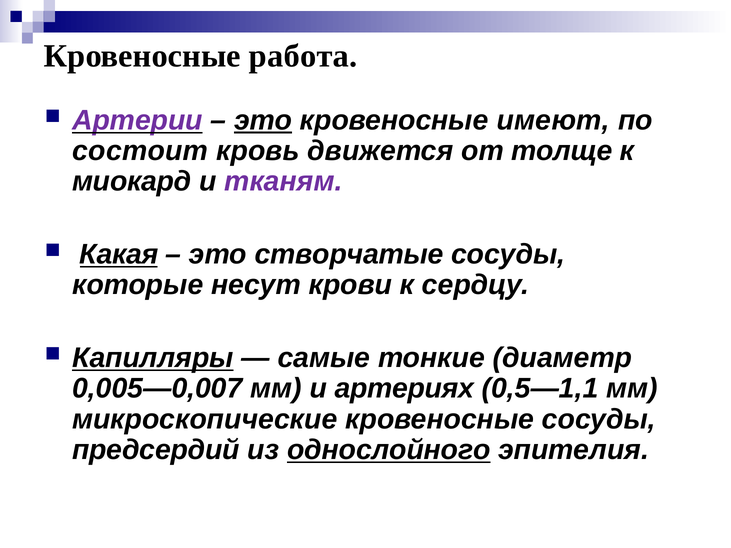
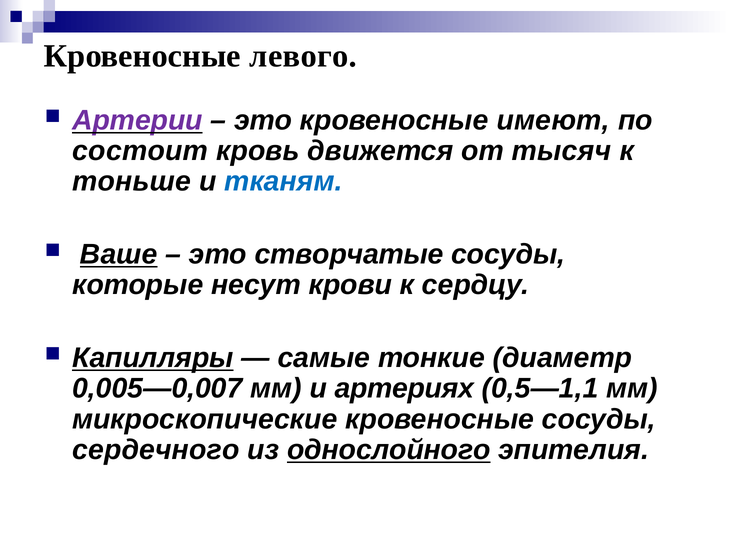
работа: работа -> левого
это at (263, 120) underline: present -> none
толще: толще -> тысяч
миокард: миокард -> тоньше
тканям colour: purple -> blue
Какая: Какая -> Ваше
предсердий: предсердий -> сердечного
